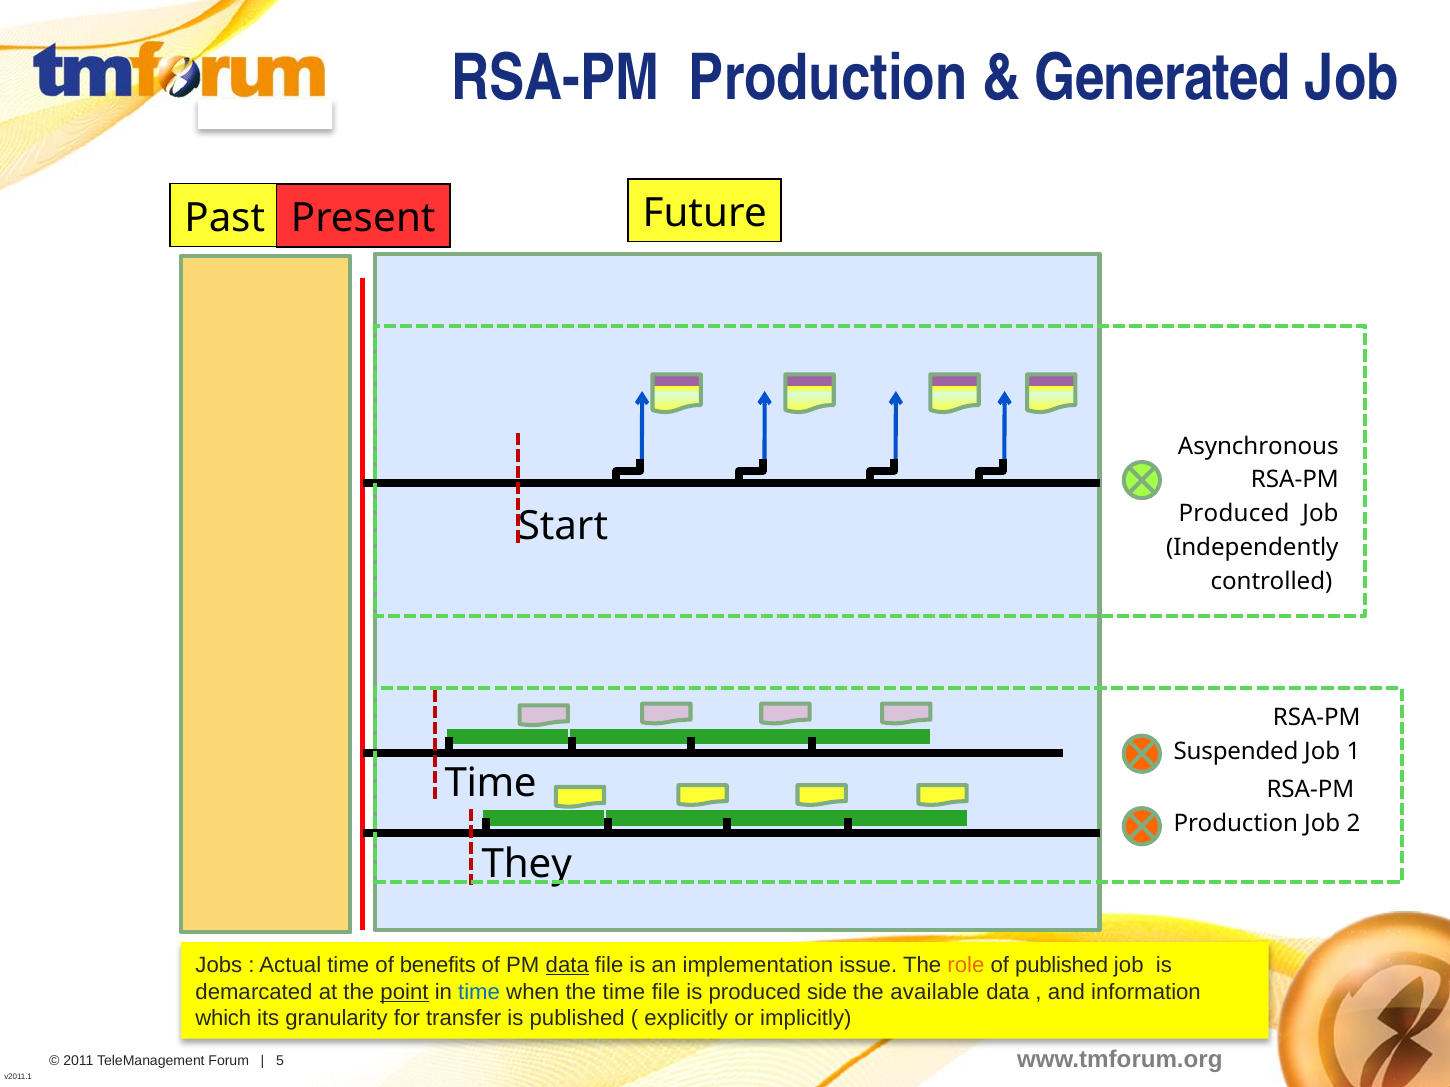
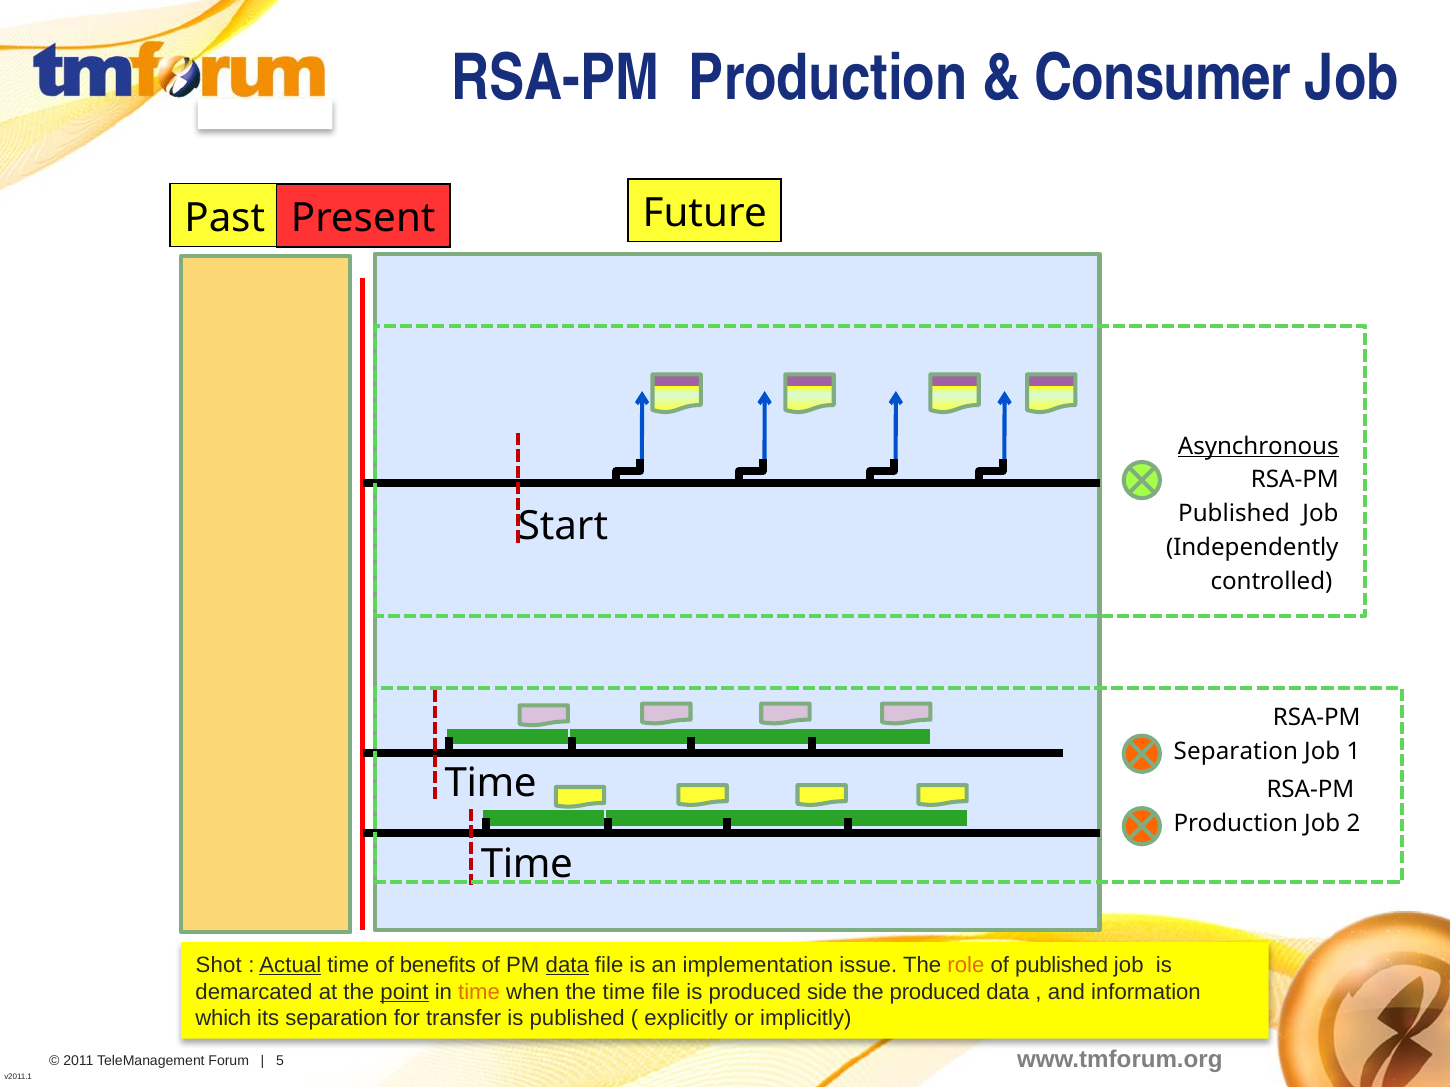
Generated: Generated -> Consumer
Asynchronous underline: none -> present
Produced at (1234, 514): Produced -> Published
Suspended at (1236, 752): Suspended -> Separation
They at (527, 865): They -> Time
Jobs: Jobs -> Shot
Actual underline: none -> present
time at (479, 992) colour: blue -> orange
the available: available -> produced
its granularity: granularity -> separation
